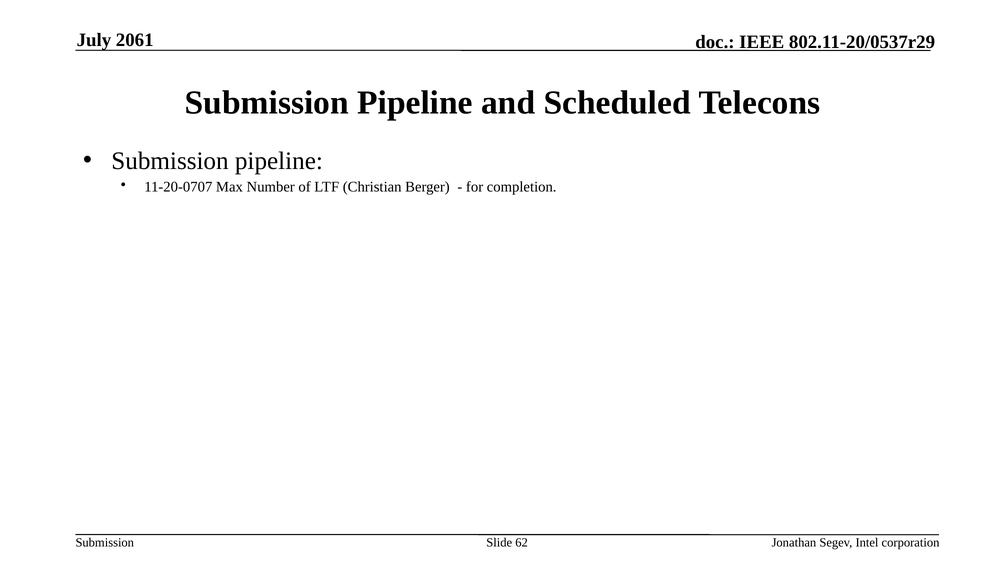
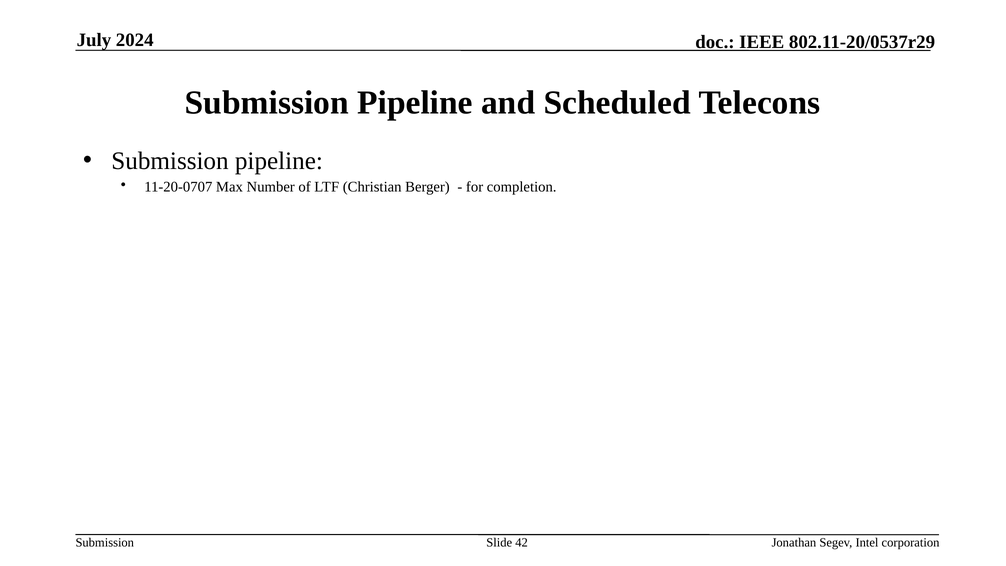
2061: 2061 -> 2024
62: 62 -> 42
